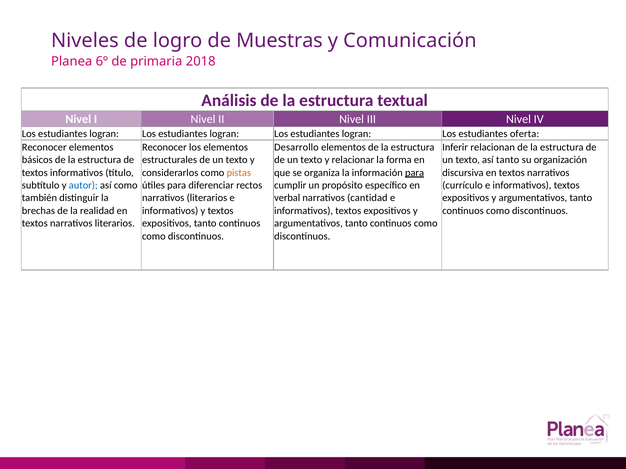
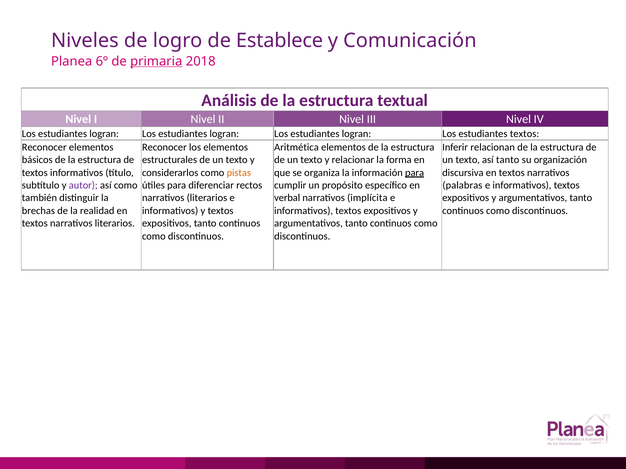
Muestras: Muestras -> Establece
primaria underline: none -> present
estudiantes oferta: oferta -> textos
Desarrollo: Desarrollo -> Aritmética
autor colour: blue -> purple
currículo: currículo -> palabras
cantidad: cantidad -> implícita
